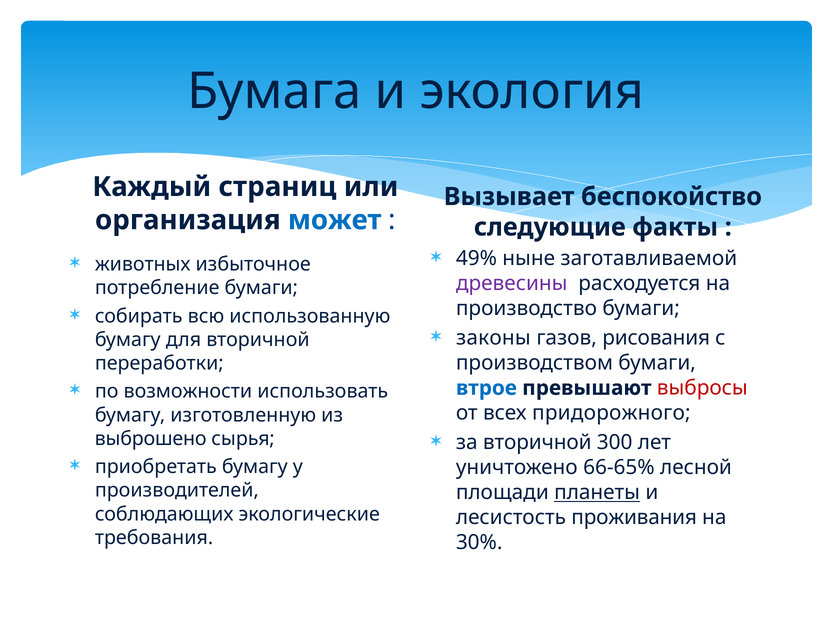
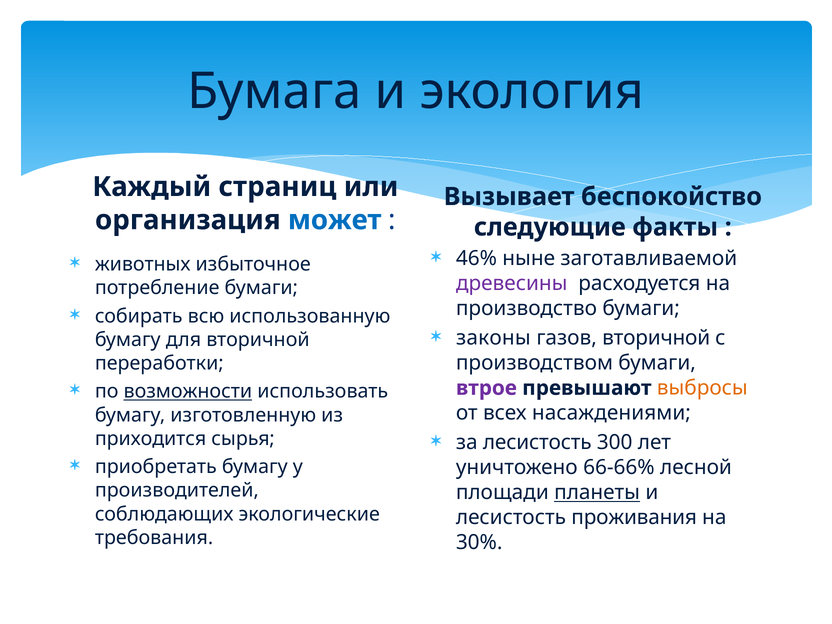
49%: 49% -> 46%
газов рисования: рисования -> вторичной
возможности underline: none -> present
втрое colour: blue -> purple
выбросы colour: red -> orange
придорожного: придорожного -> насаждениями
за вторичной: вторичной -> лесистость
выброшено: выброшено -> приходится
66-65%: 66-65% -> 66-66%
